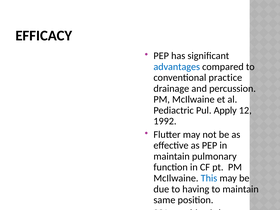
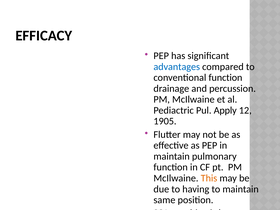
conventional practice: practice -> function
1992: 1992 -> 1905
This colour: blue -> orange
